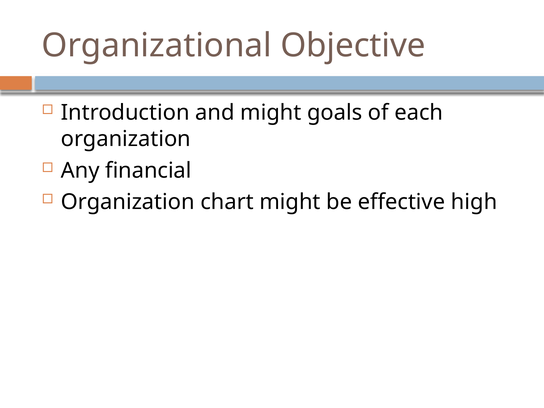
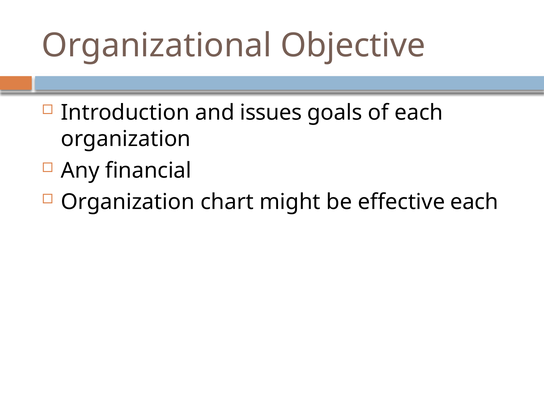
and might: might -> issues
effective high: high -> each
